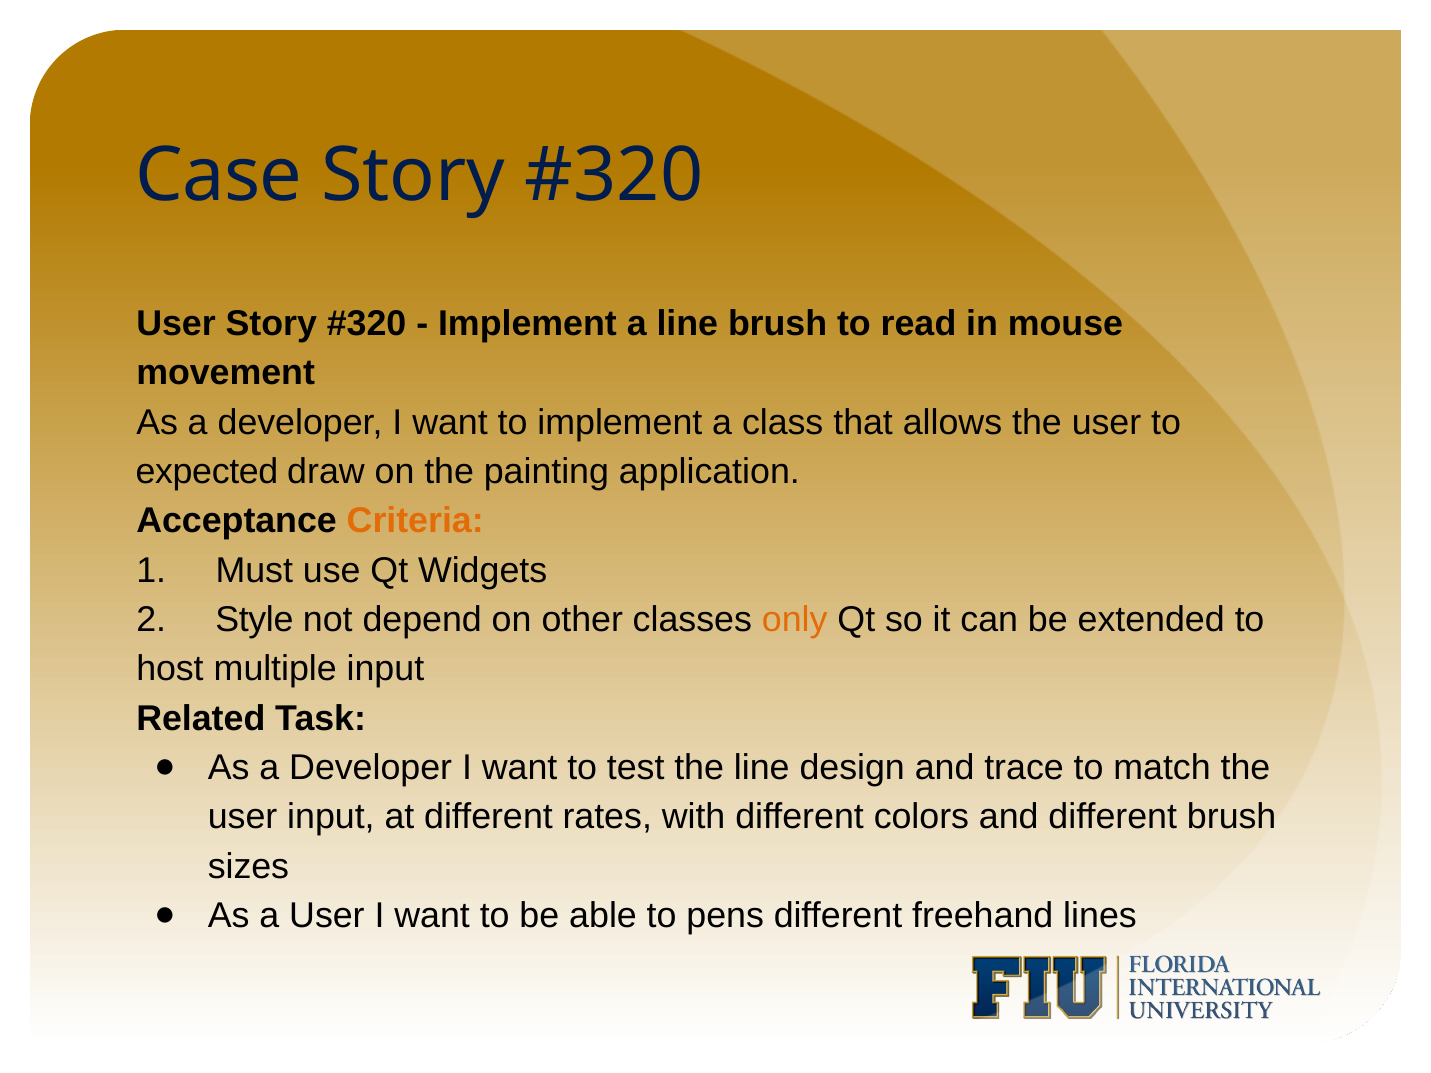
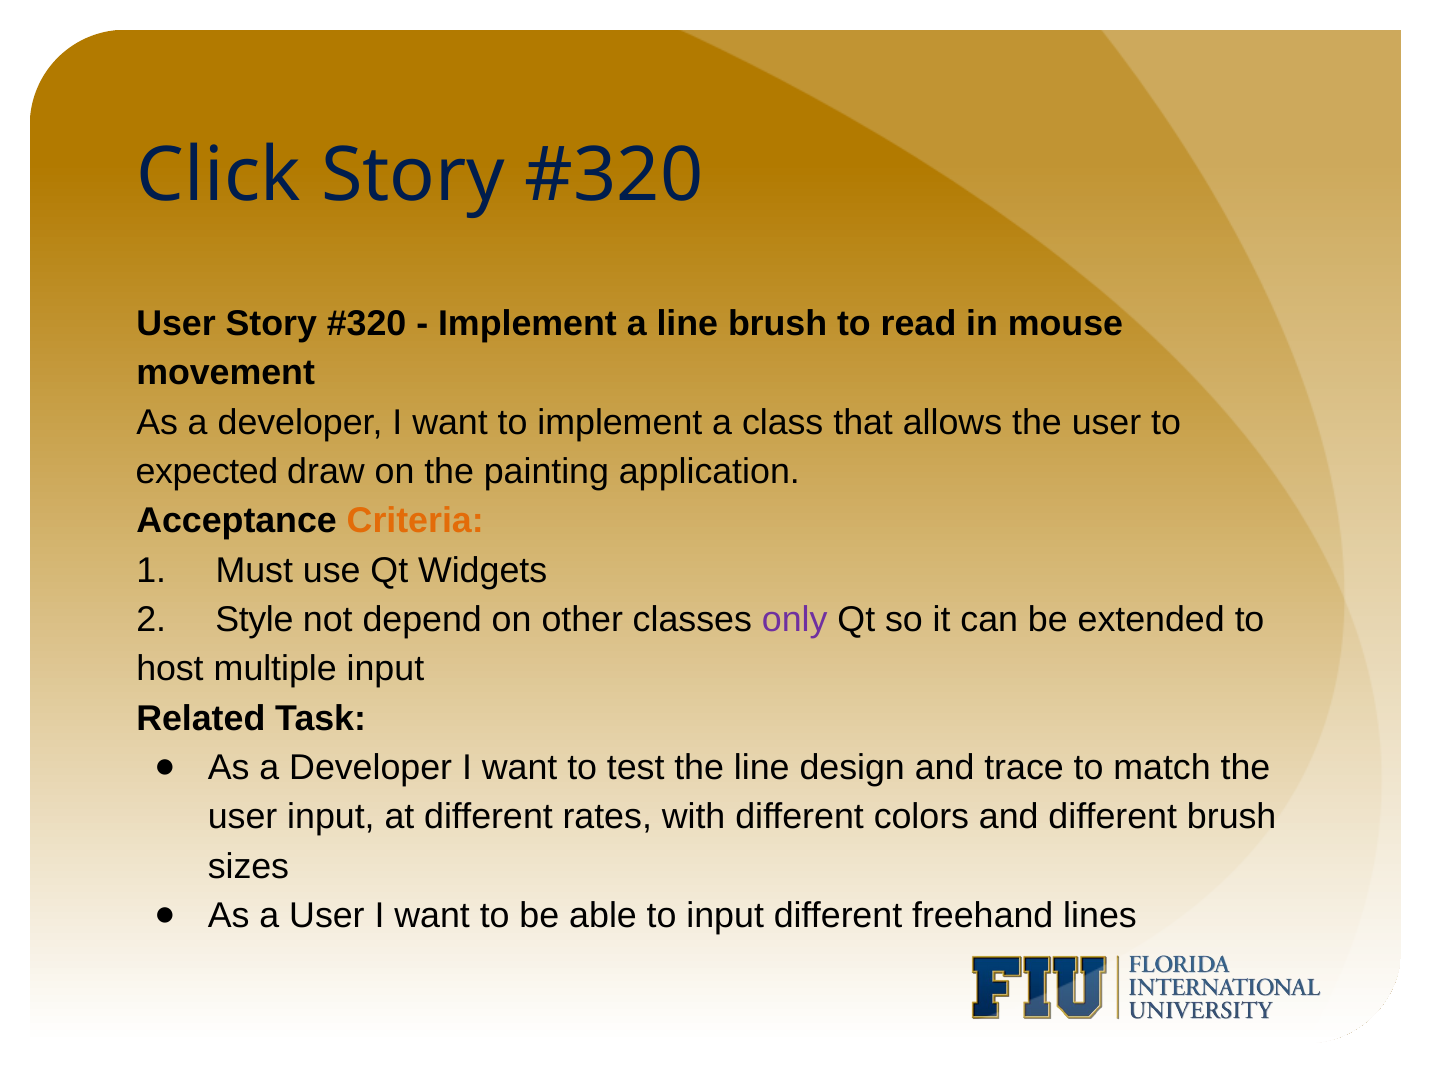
Case: Case -> Click
only colour: orange -> purple
to pens: pens -> input
